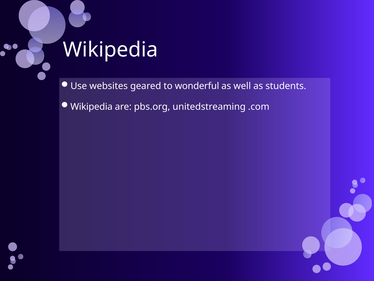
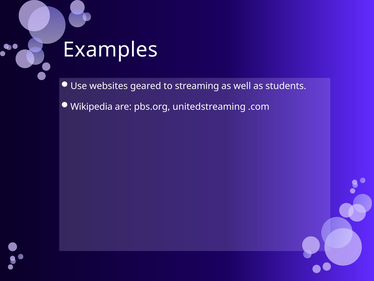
Wikipedia at (110, 50): Wikipedia -> Examples
wonderful: wonderful -> streaming
